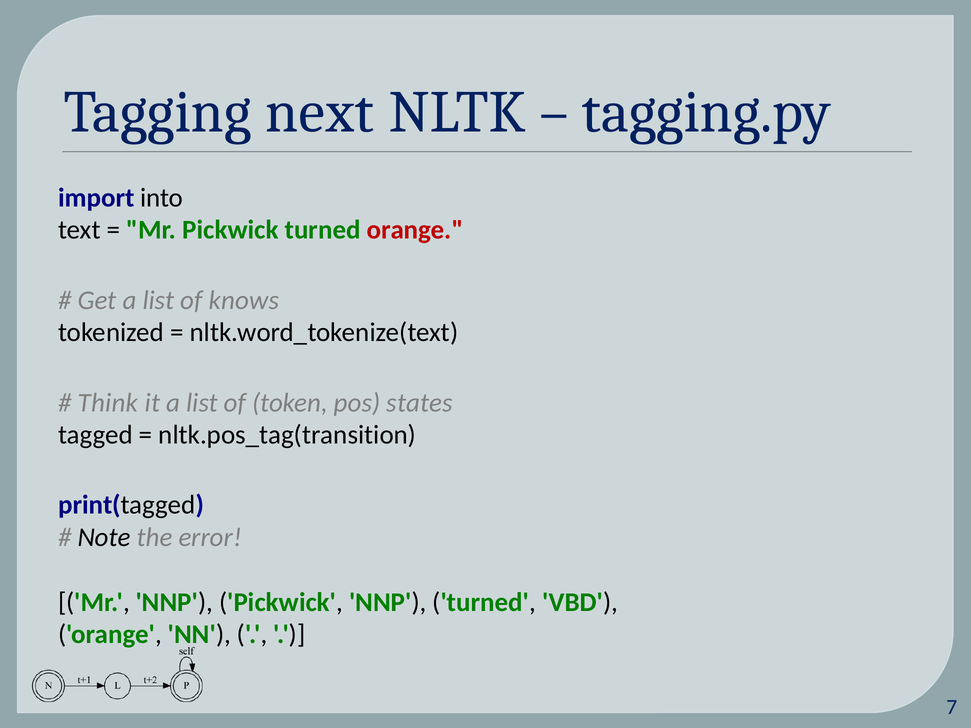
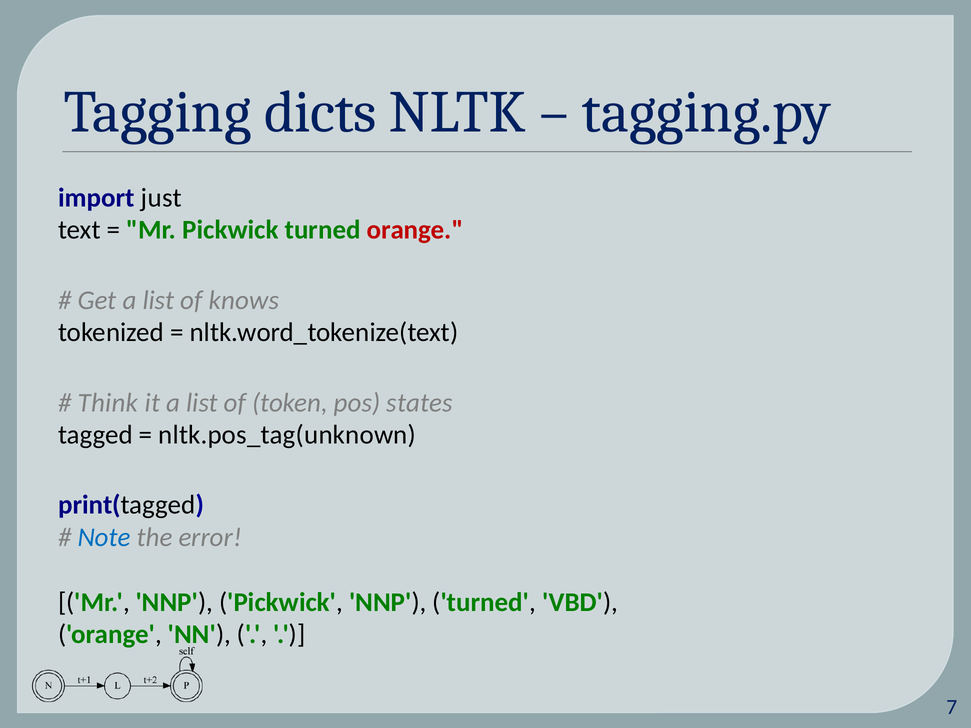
next: next -> dicts
into: into -> just
nltk.pos_tag(transition: nltk.pos_tag(transition -> nltk.pos_tag(unknown
Note colour: black -> blue
